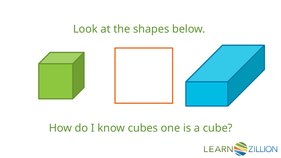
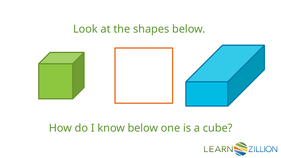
know cubes: cubes -> below
